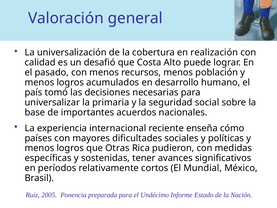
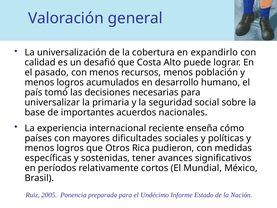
realización: realización -> expandirlo
Otras: Otras -> Otros
